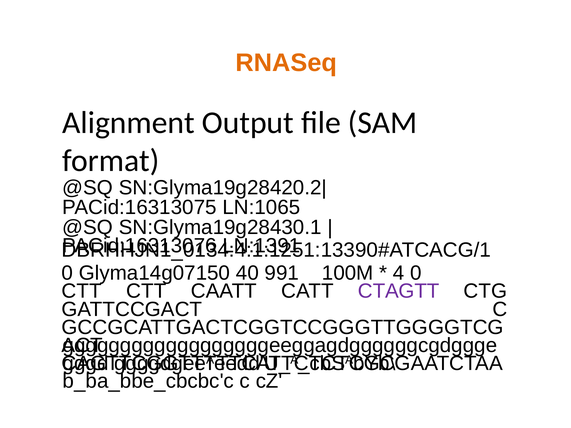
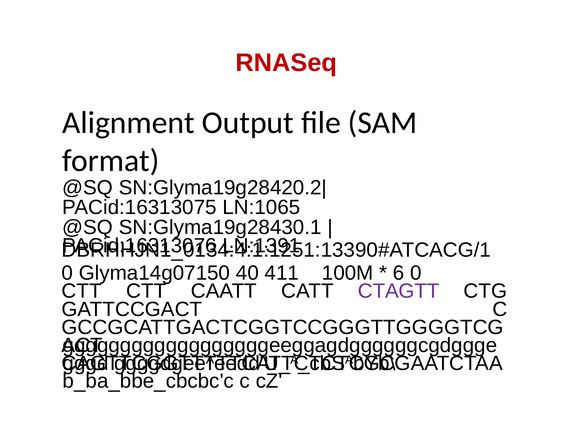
RNASeq colour: orange -> red
991: 991 -> 411
4: 4 -> 6
